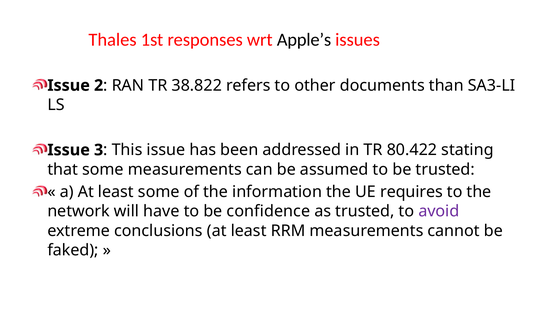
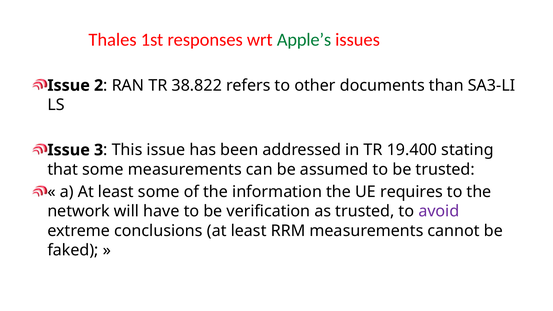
Apple’s colour: black -> green
80.422: 80.422 -> 19.400
confidence: confidence -> verification
